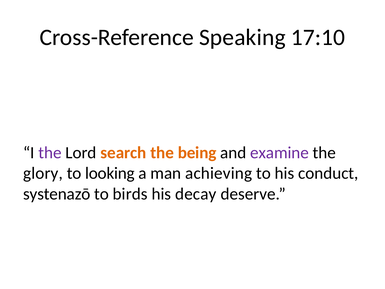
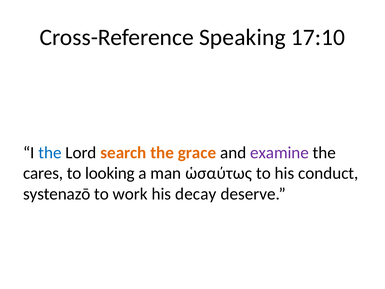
the at (50, 153) colour: purple -> blue
being: being -> grace
glory: glory -> cares
achieving: achieving -> ὡσαύτως
birds: birds -> work
